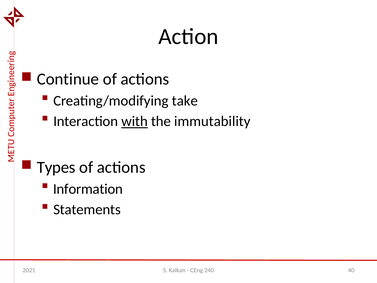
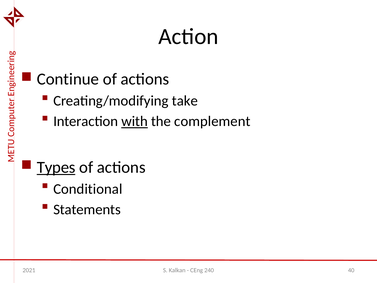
immutability: immutability -> complement
Types underline: none -> present
Information: Information -> Conditional
